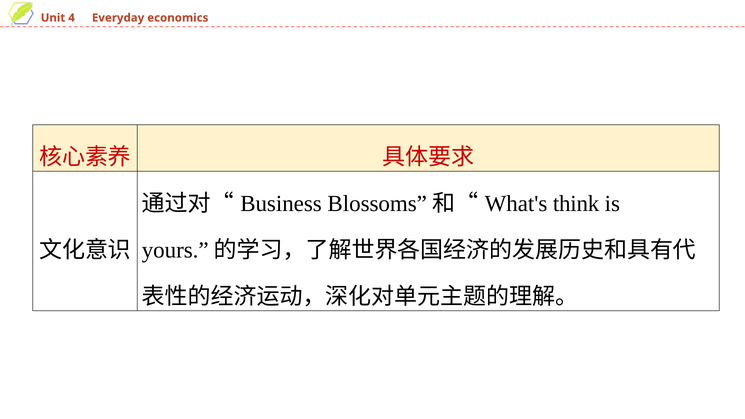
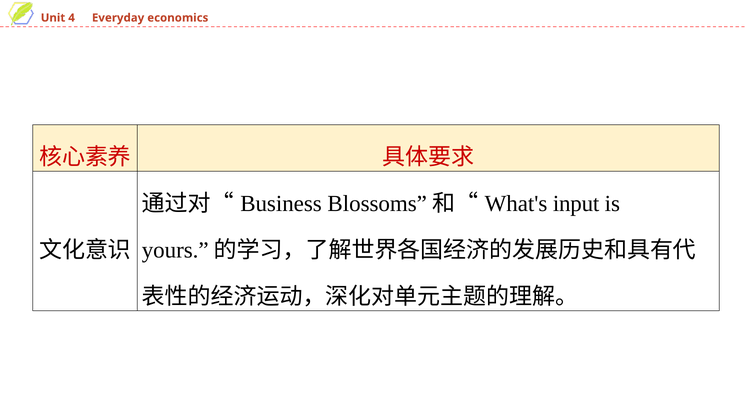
think: think -> input
